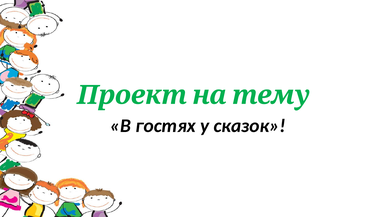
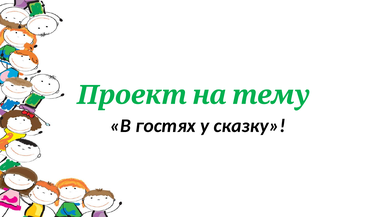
сказок: сказок -> сказку
